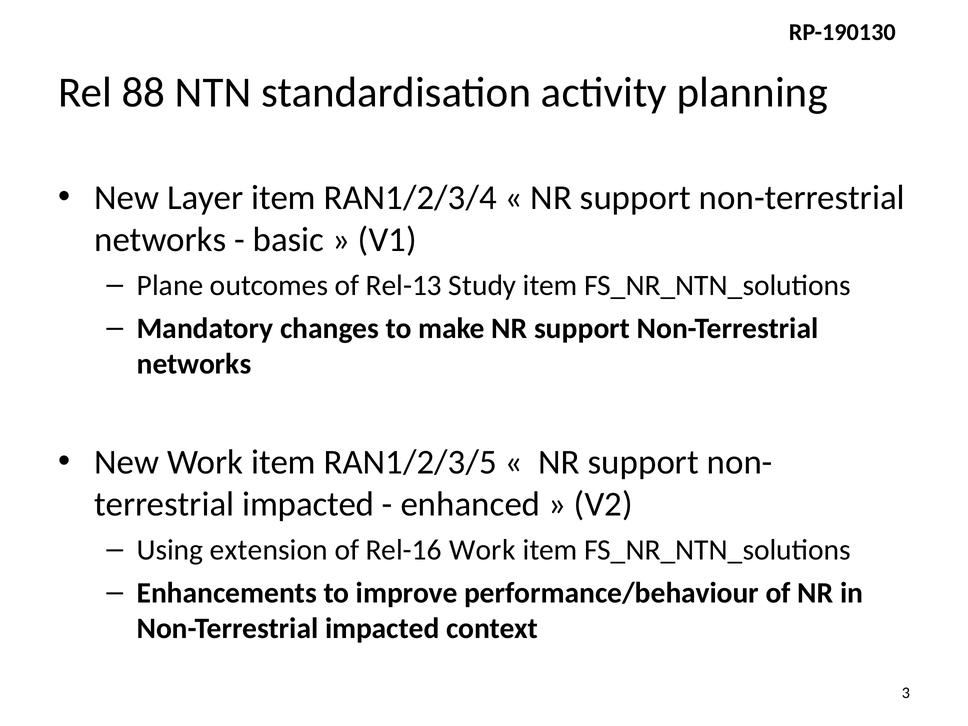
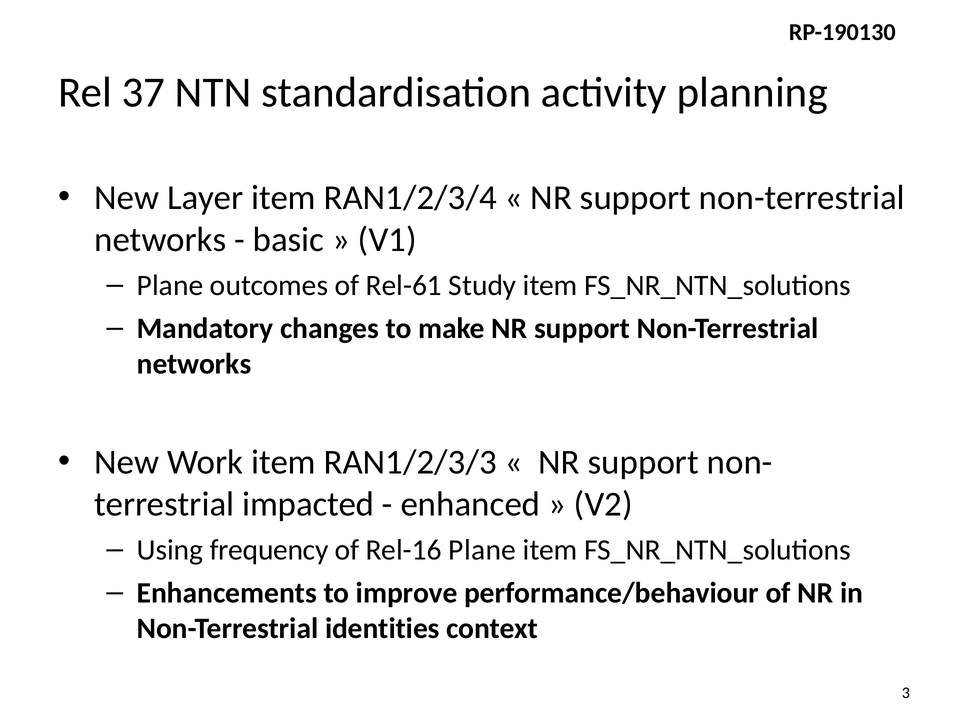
88: 88 -> 37
Rel-13: Rel-13 -> Rel-61
RAN1/2/3/5: RAN1/2/3/5 -> RAN1/2/3/3
extension: extension -> frequency
Rel-16 Work: Work -> Plane
Non-Terrestrial impacted: impacted -> identities
